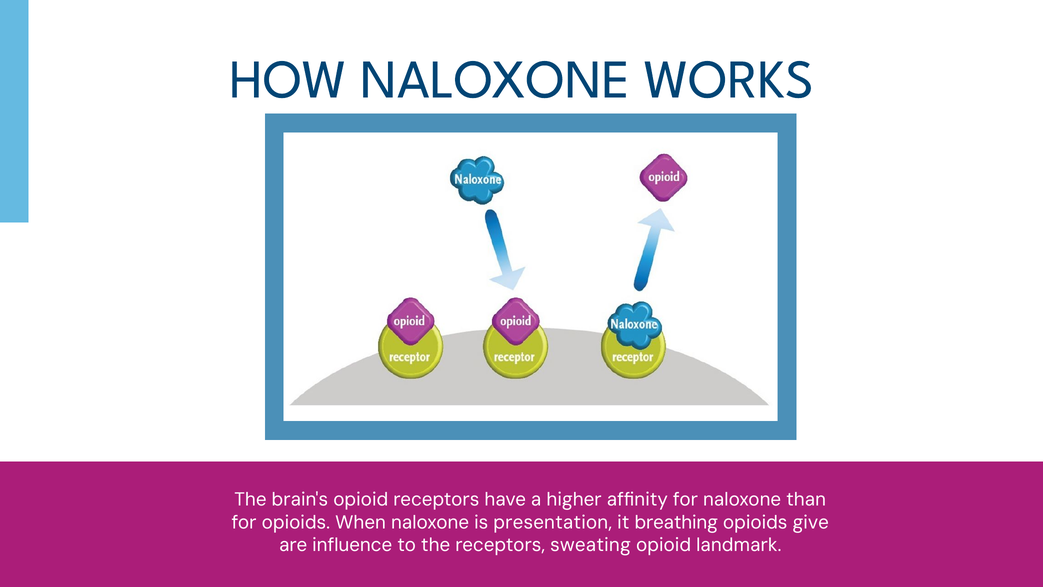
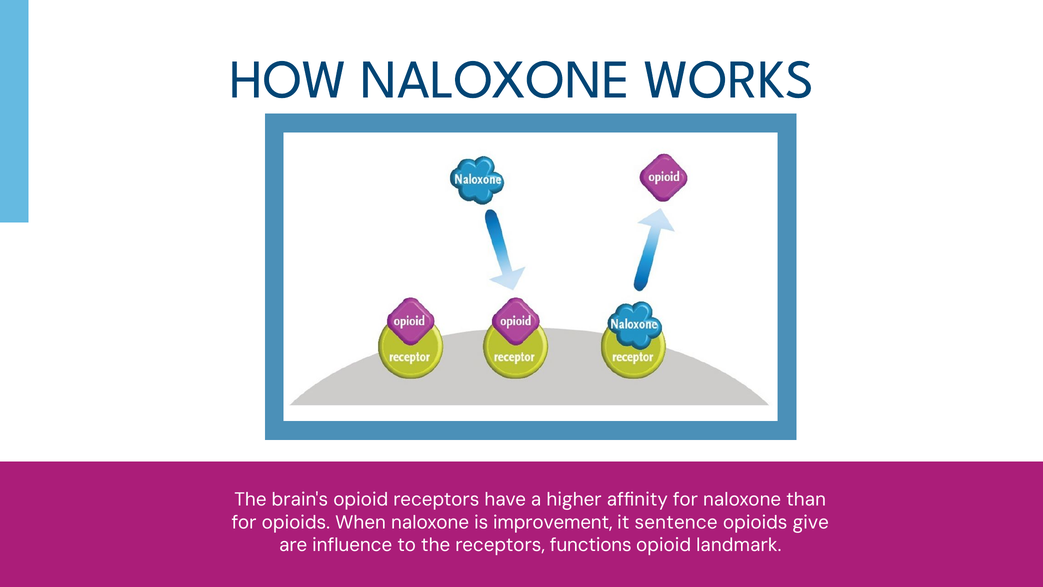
presentation: presentation -> improvement
breathing: breathing -> sentence
sweating: sweating -> functions
